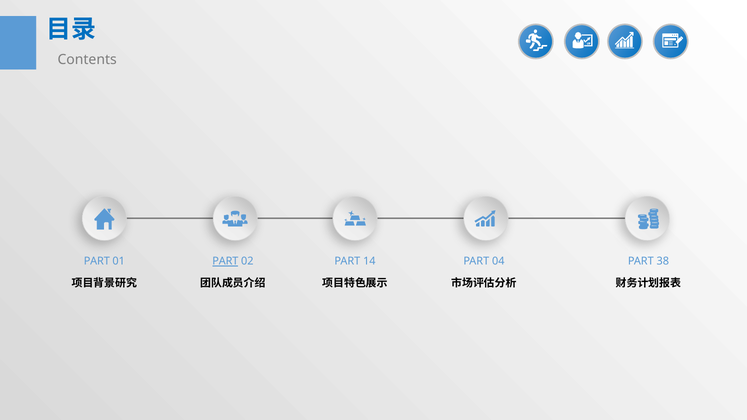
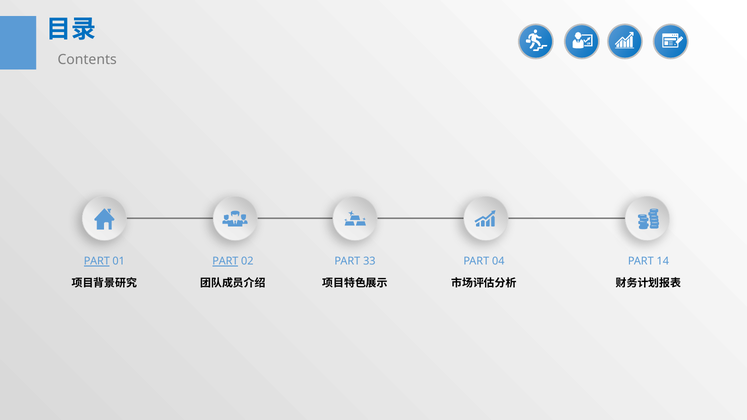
PART at (97, 261) underline: none -> present
14: 14 -> 33
38: 38 -> 14
